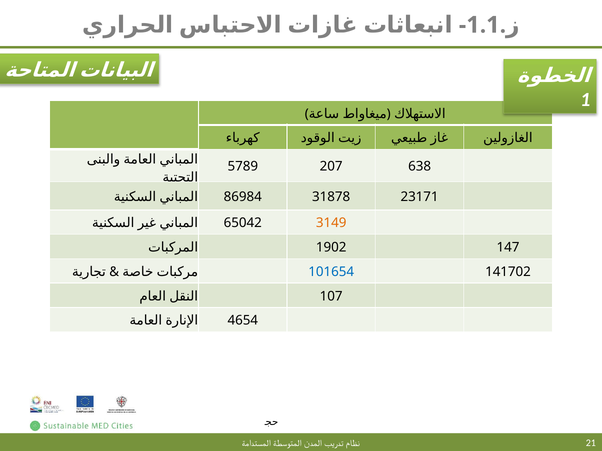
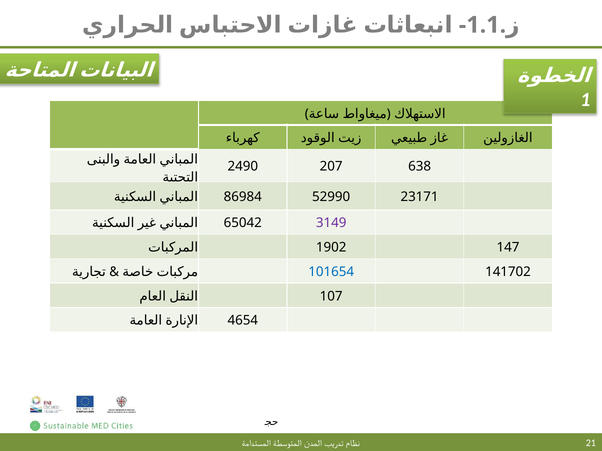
5789: 5789 -> 2490
31878: 31878 -> 52990
3149 colour: orange -> purple
